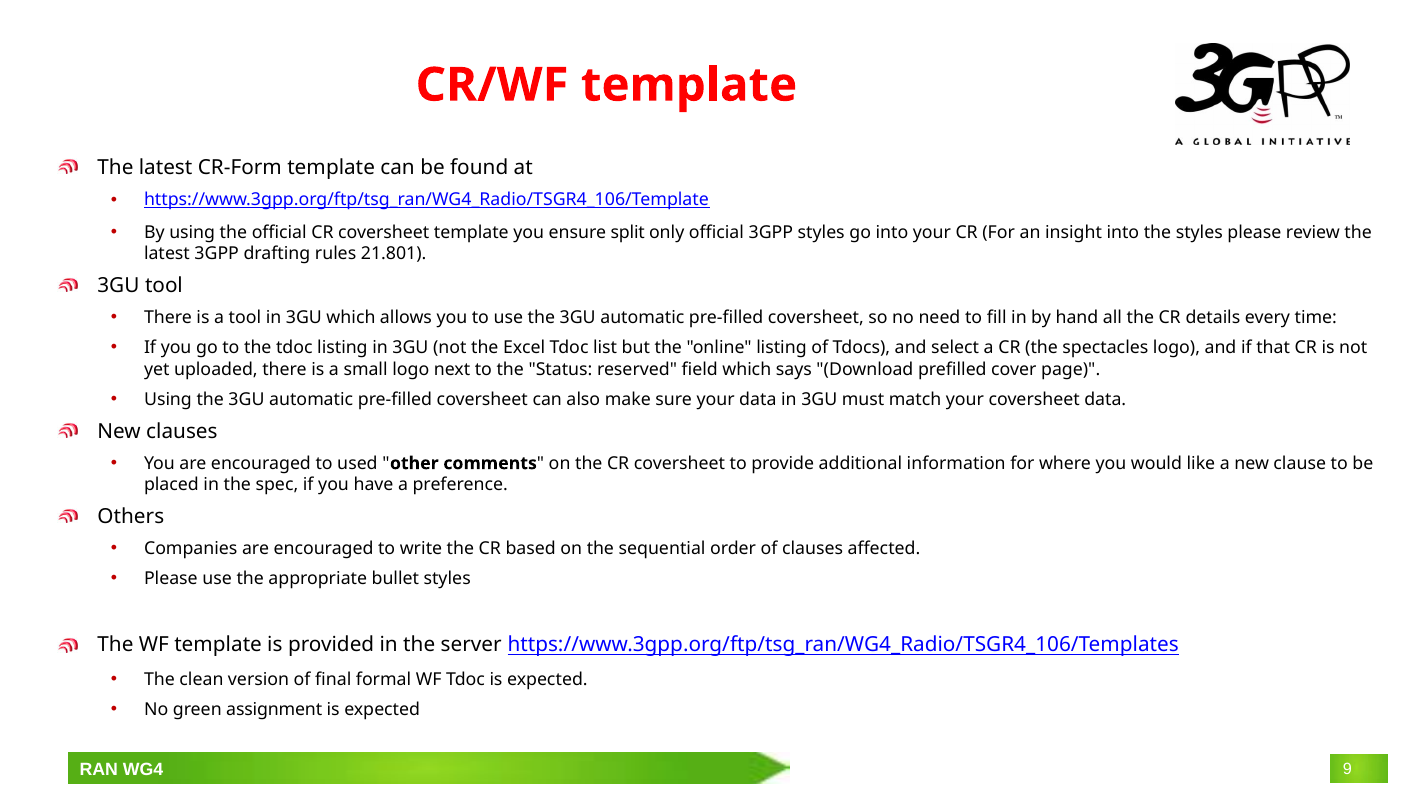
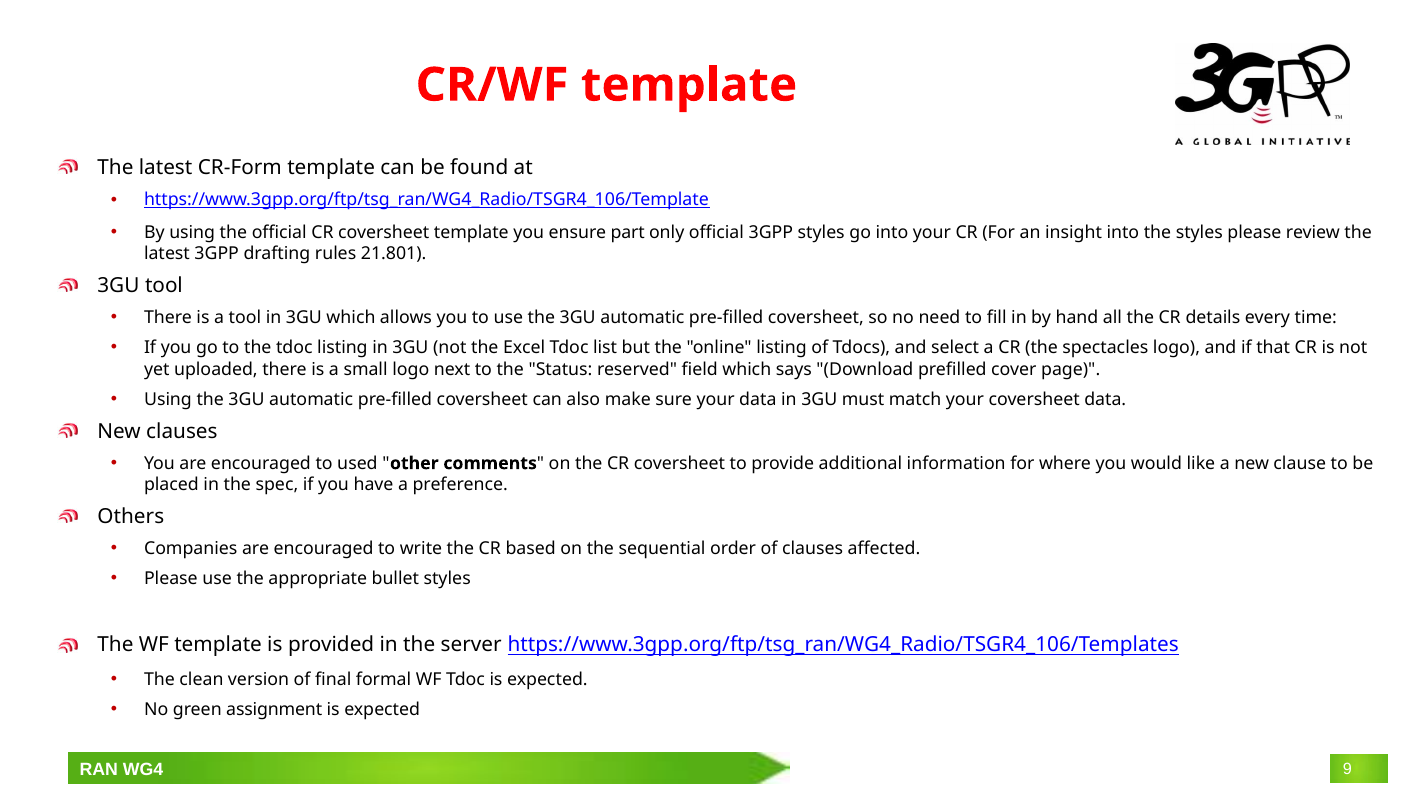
split: split -> part
